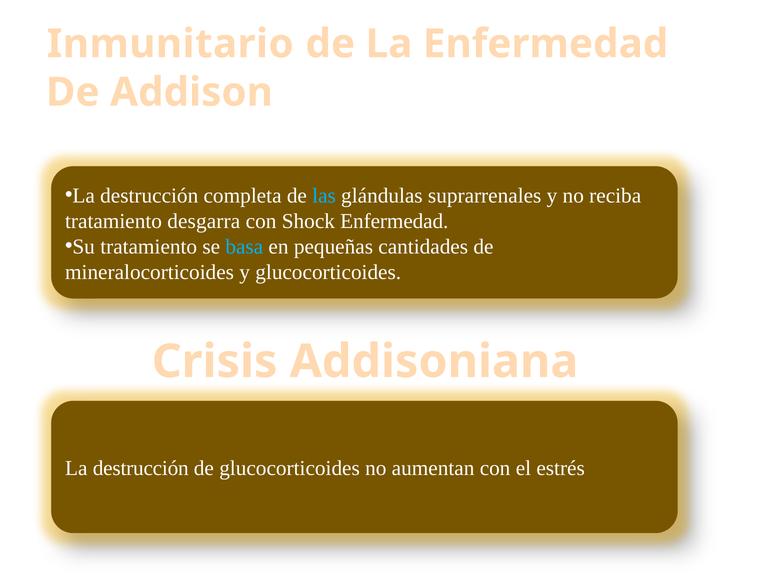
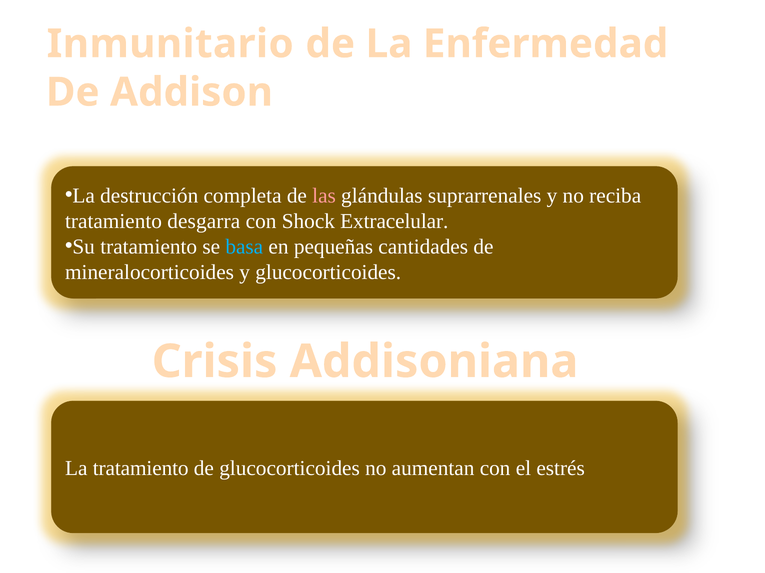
las colour: light blue -> pink
Shock Enfermedad: Enfermedad -> Extracelular
destrucción at (141, 469): destrucción -> tratamiento
